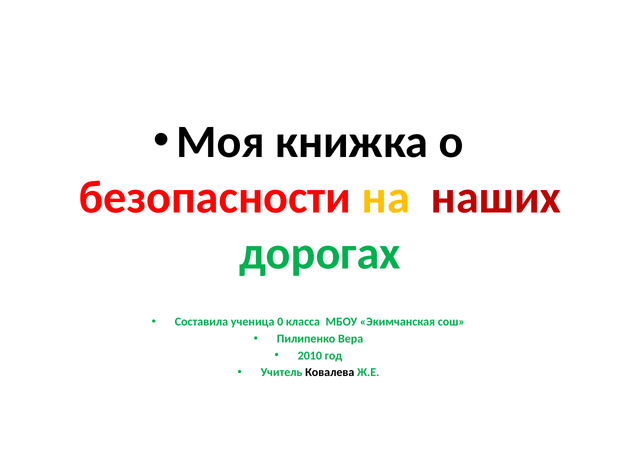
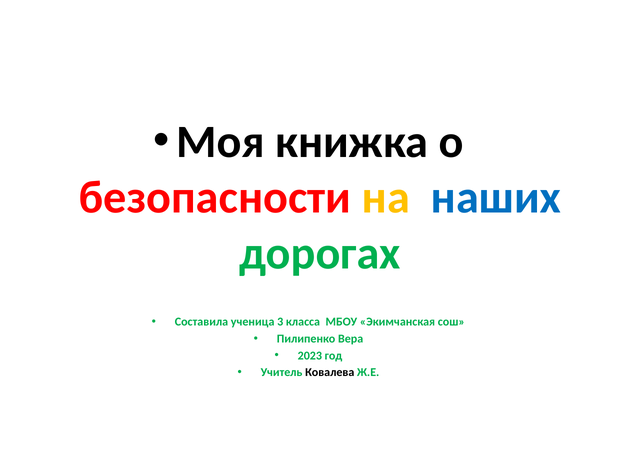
наших colour: red -> blue
0: 0 -> 3
2010: 2010 -> 2023
